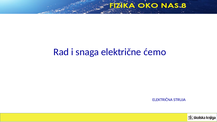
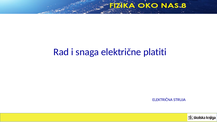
ćemo: ćemo -> platiti
